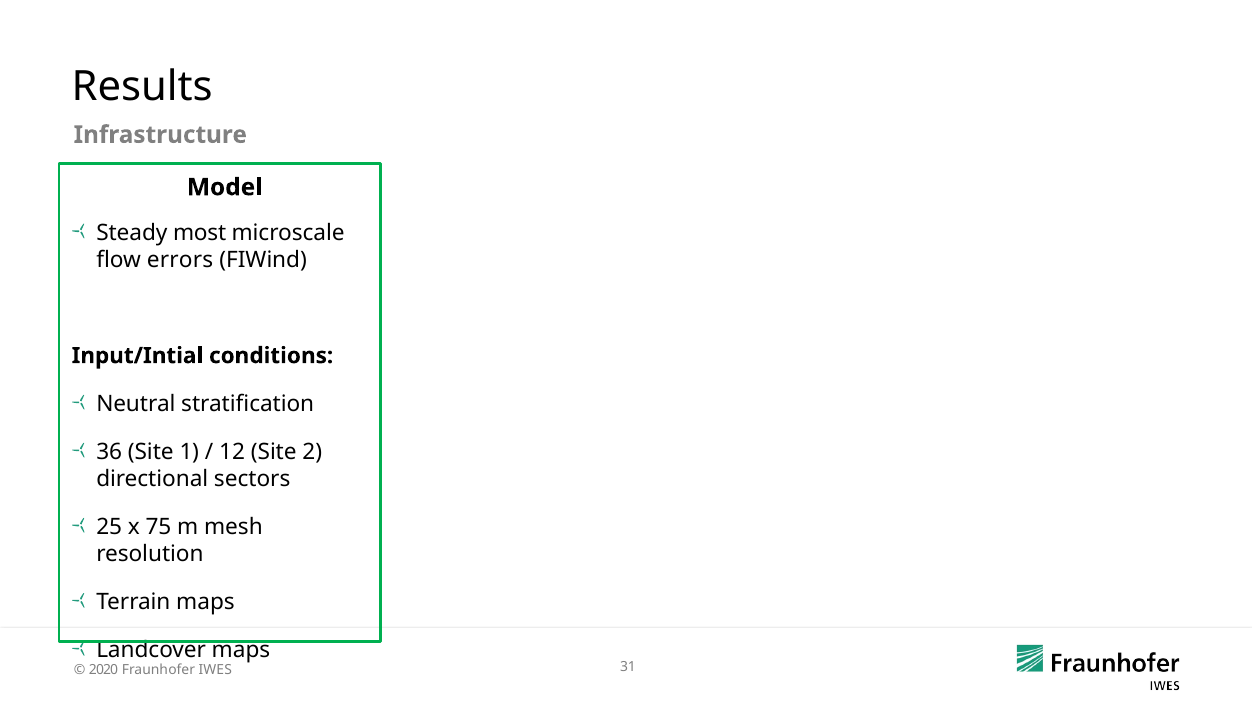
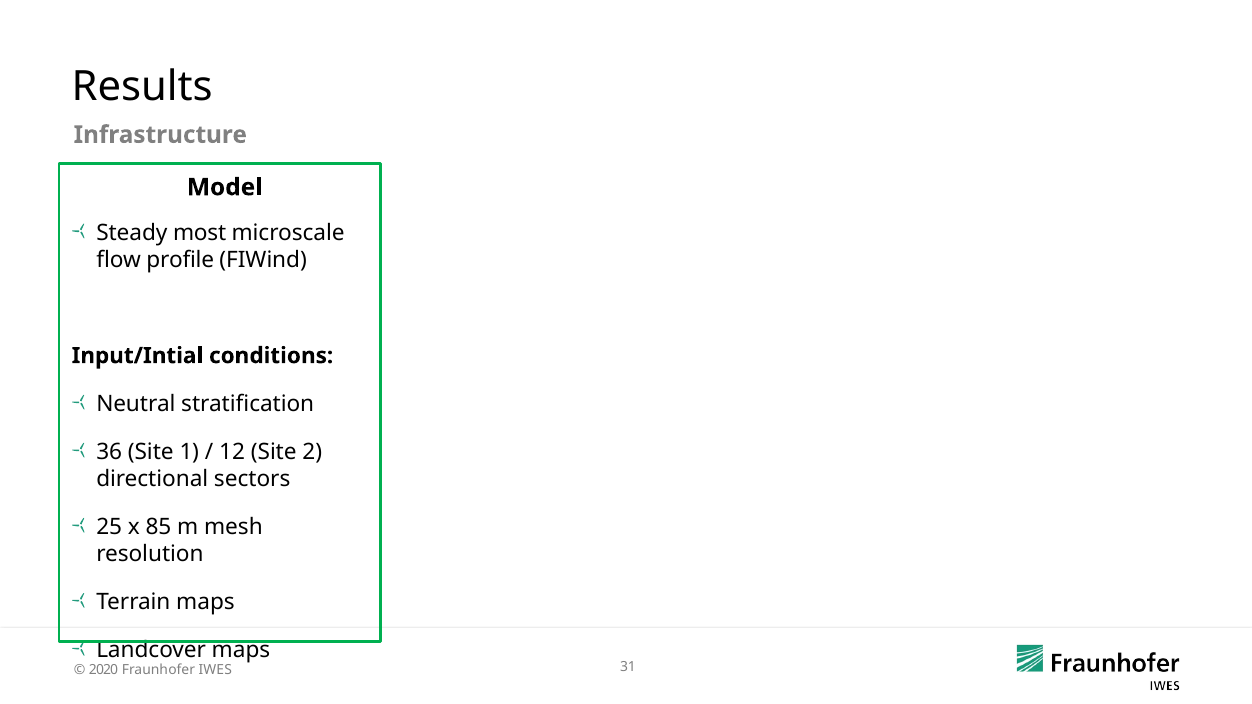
errors: errors -> profile
75: 75 -> 85
